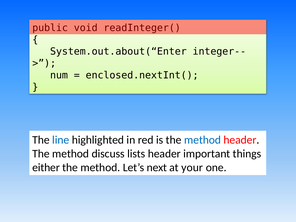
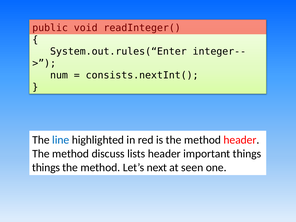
System.out.about(“Enter: System.out.about(“Enter -> System.out.rules(“Enter
enclosed.nextInt(: enclosed.nextInt( -> consists.nextInt(
method at (203, 140) colour: blue -> black
either at (46, 168): either -> things
your: your -> seen
